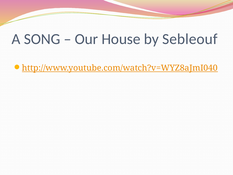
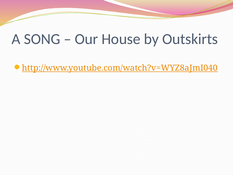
Sebleouf: Sebleouf -> Outskirts
